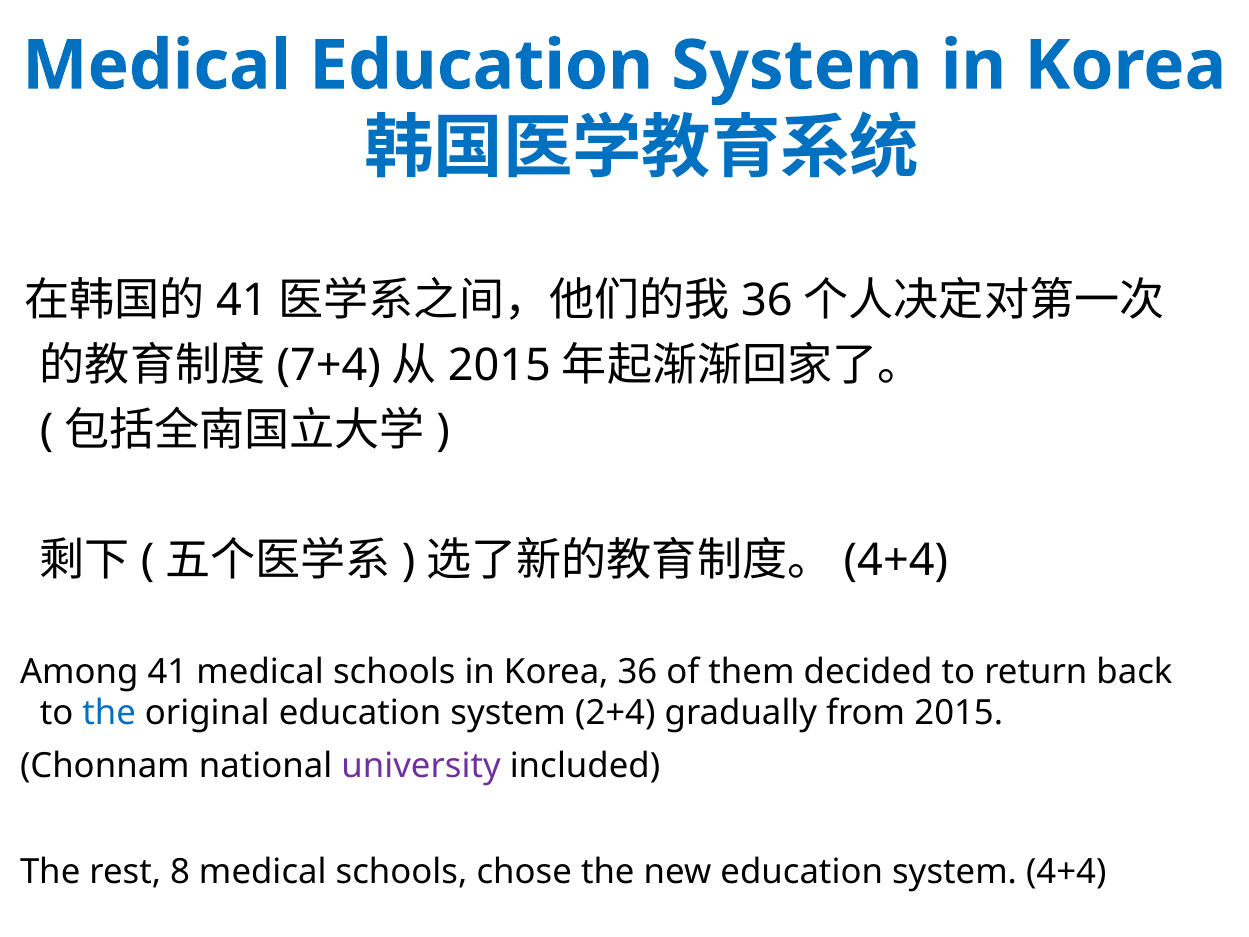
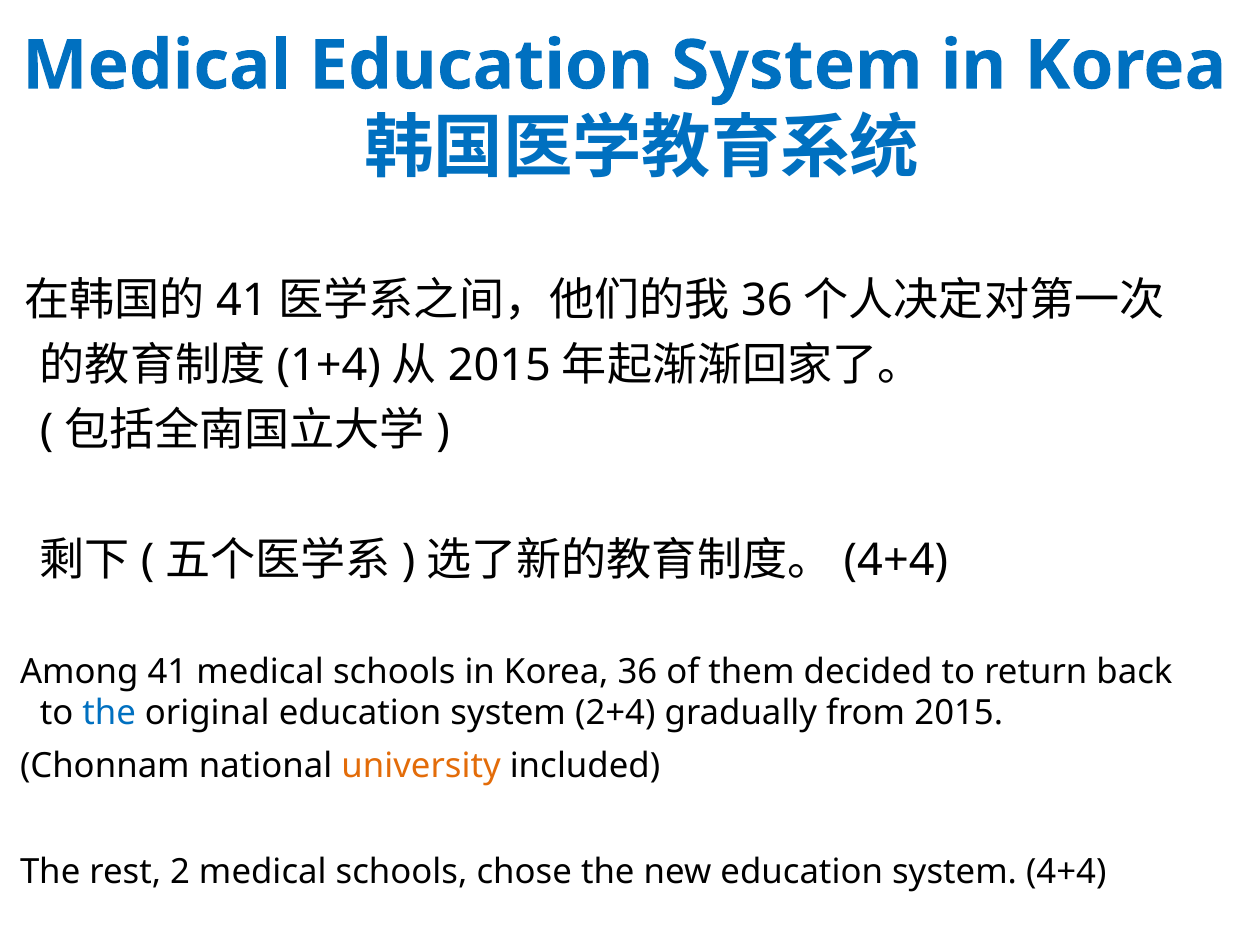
7+4: 7+4 -> 1+4
university colour: purple -> orange
8: 8 -> 2
